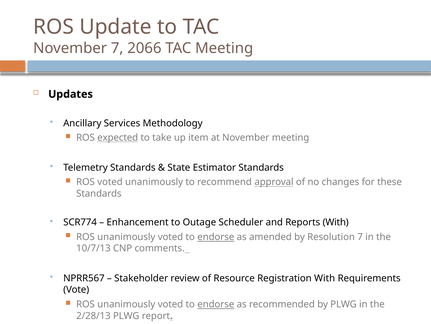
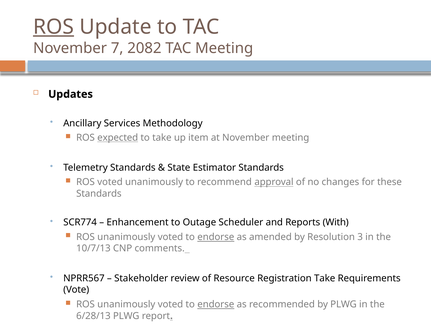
ROS at (54, 27) underline: none -> present
2066: 2066 -> 2082
Resolution 7: 7 -> 3
Registration With: With -> Take
2/28/13: 2/28/13 -> 6/28/13
